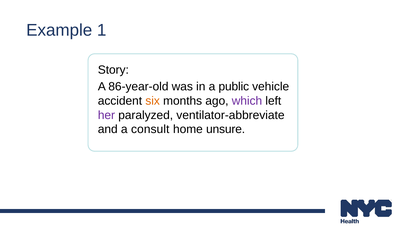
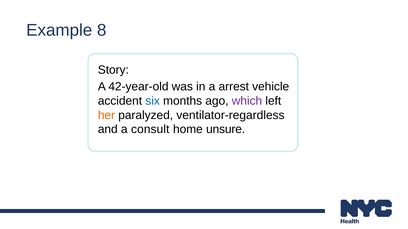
1: 1 -> 8
86-year-old: 86-year-old -> 42-year-old
public: public -> arrest
six colour: orange -> blue
her colour: purple -> orange
ventilator-abbreviate: ventilator-abbreviate -> ventilator-regardless
